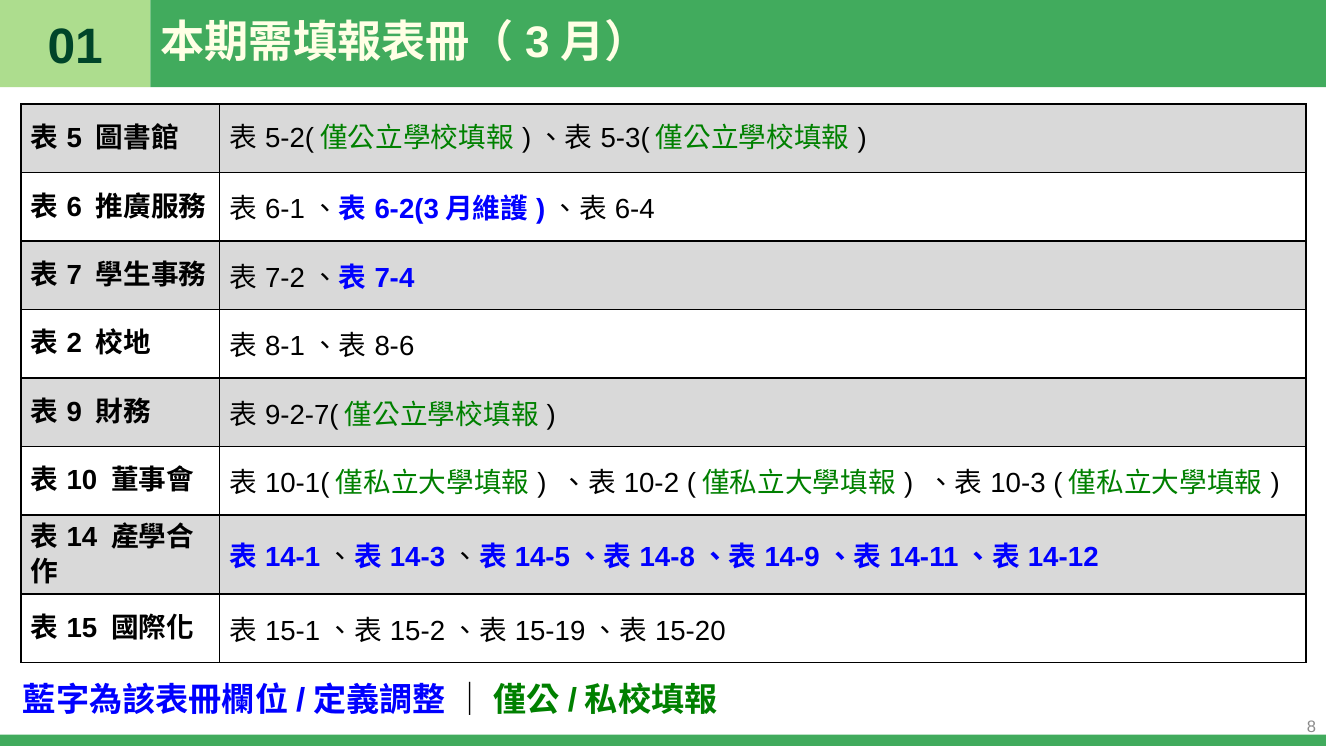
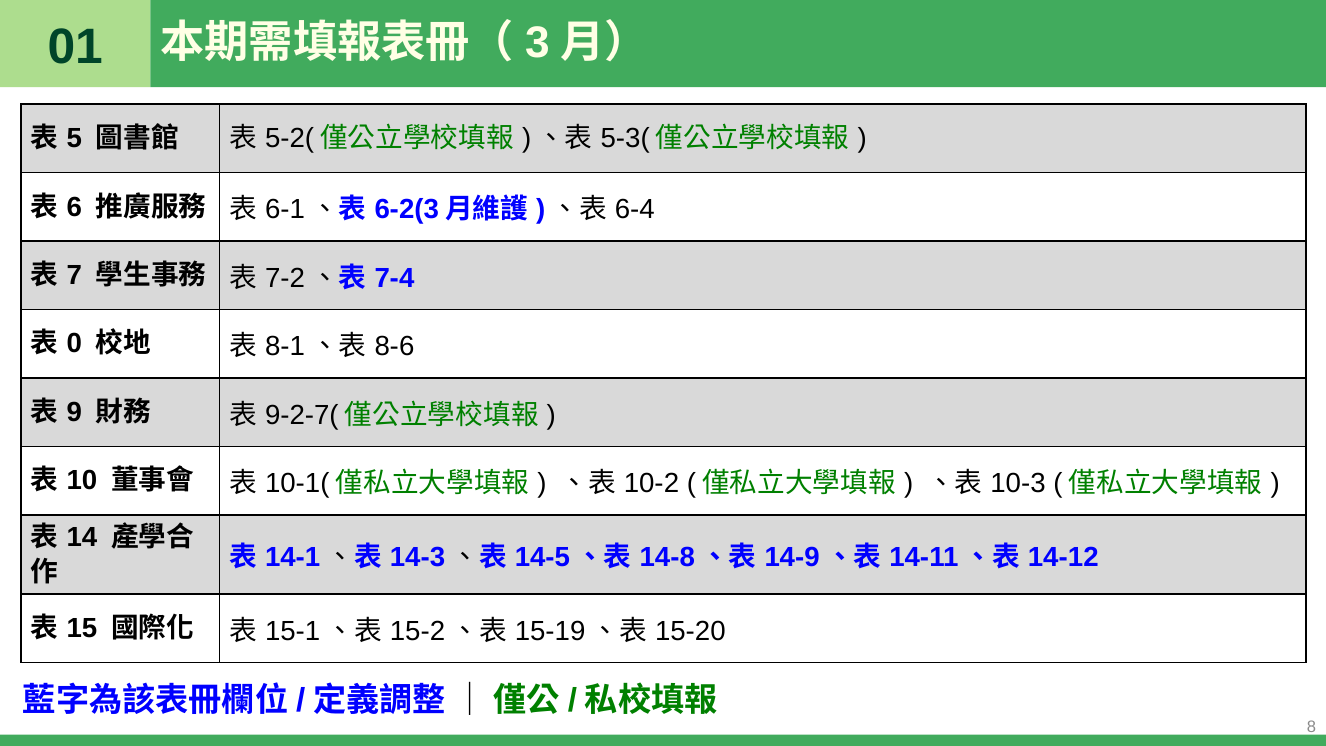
2: 2 -> 0
